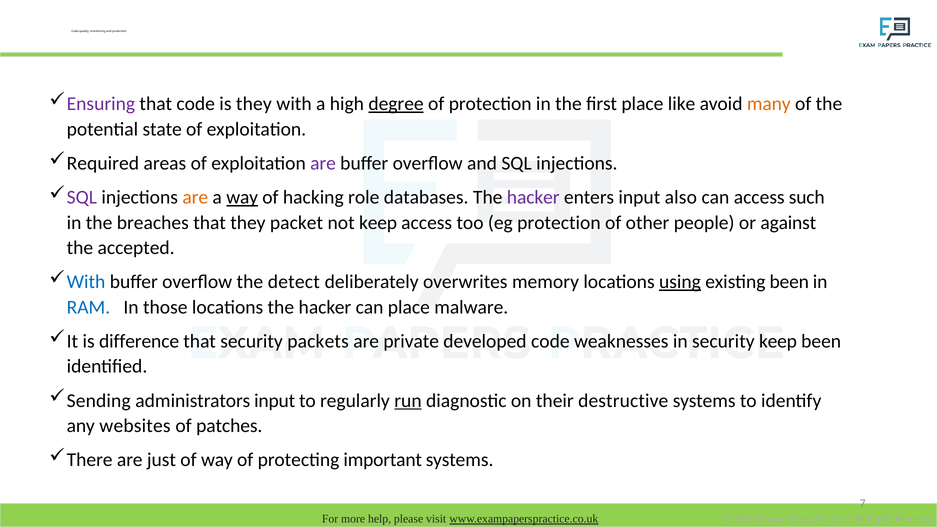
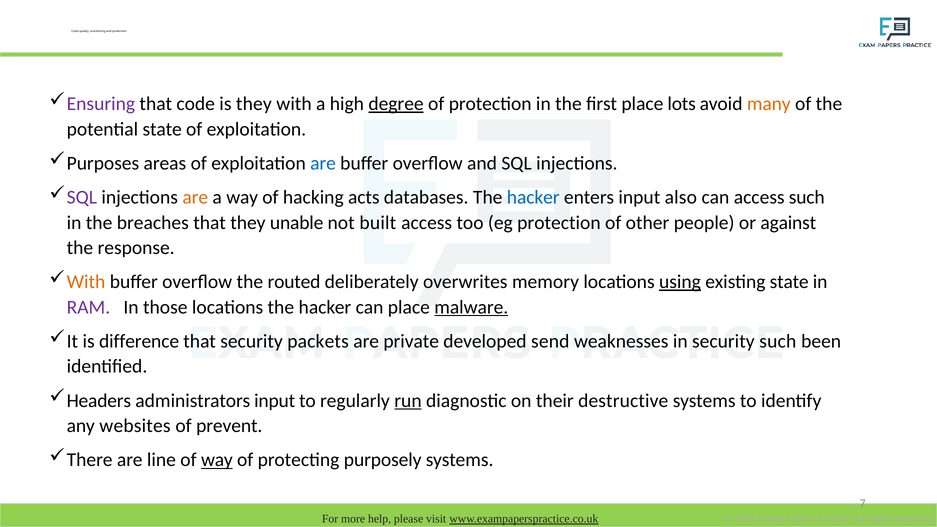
like: like -> lots
Required: Required -> Purposes
are at (323, 163) colour: purple -> blue
way at (242, 197) underline: present -> none
role: role -> acts
hacker at (533, 197) colour: purple -> blue
packet: packet -> unable
not keep: keep -> built
accepted: accepted -> response
With at (86, 282) colour: blue -> orange
detect: detect -> routed
existing been: been -> state
RAM colour: blue -> purple
malware underline: none -> present
developed code: code -> send
security keep: keep -> such
Sending: Sending -> Headers
patches: patches -> prevent
just: just -> line
way at (217, 460) underline: none -> present
important: important -> purposely
